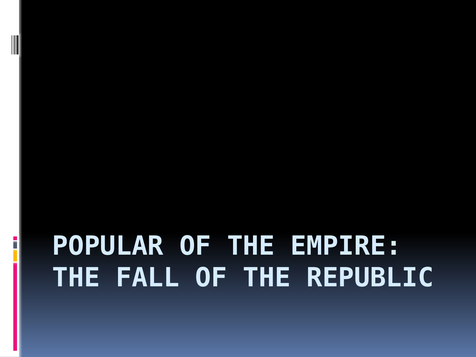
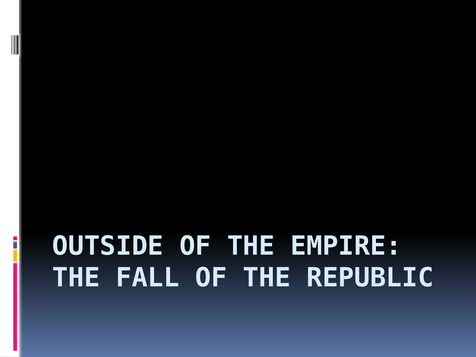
POPULAR: POPULAR -> OUTSIDE
